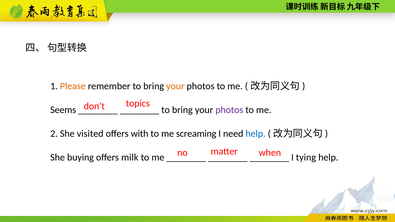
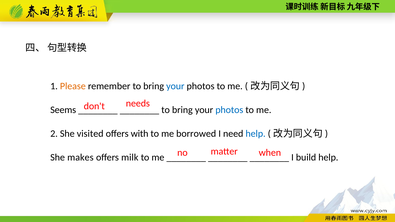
your at (175, 86) colour: orange -> blue
topics: topics -> needs
photos at (229, 110) colour: purple -> blue
screaming: screaming -> borrowed
buying: buying -> makes
tying: tying -> build
